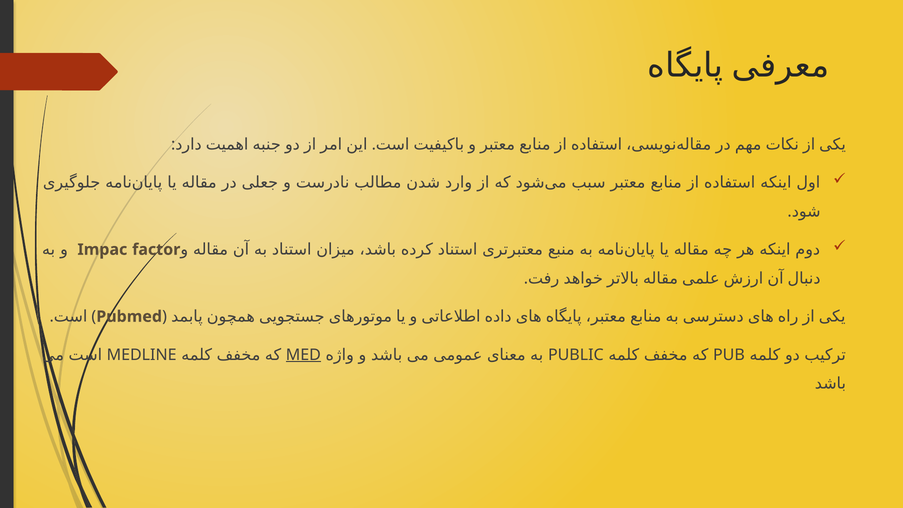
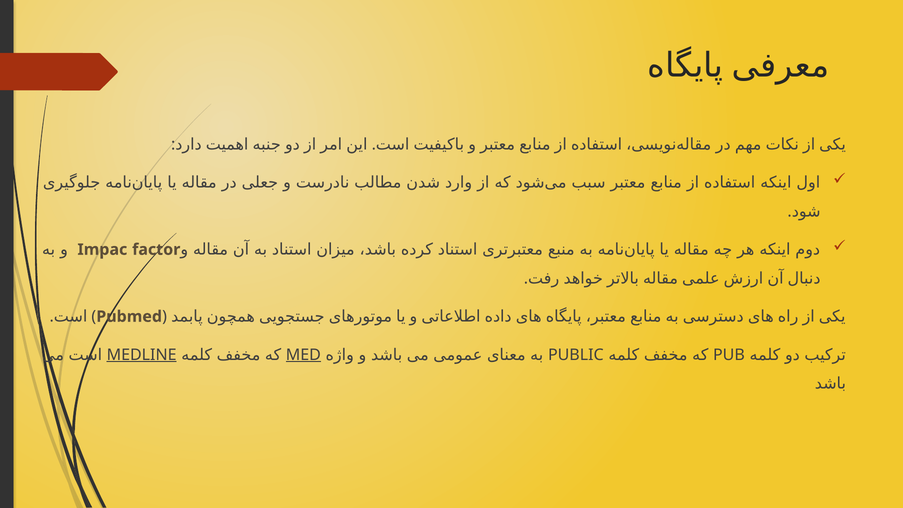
MEDLINE underline: none -> present
